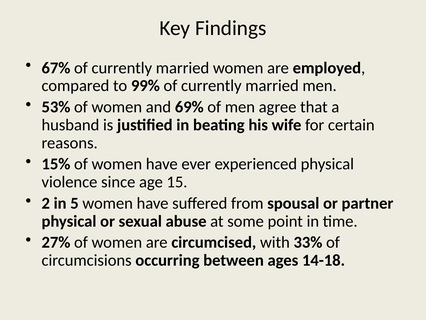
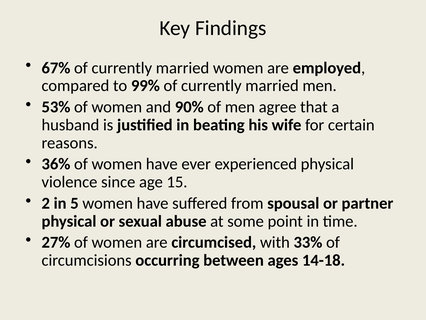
69%: 69% -> 90%
15%: 15% -> 36%
